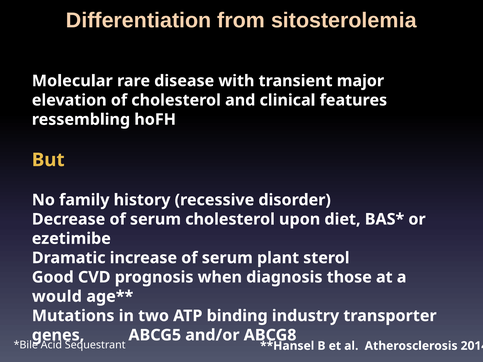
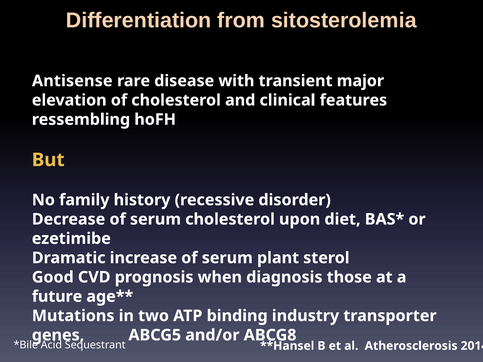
Molecular: Molecular -> Antisense
would: would -> future
